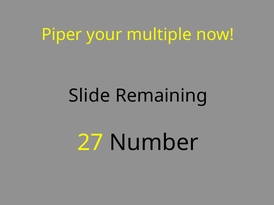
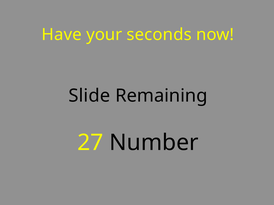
Piper: Piper -> Have
multiple: multiple -> seconds
